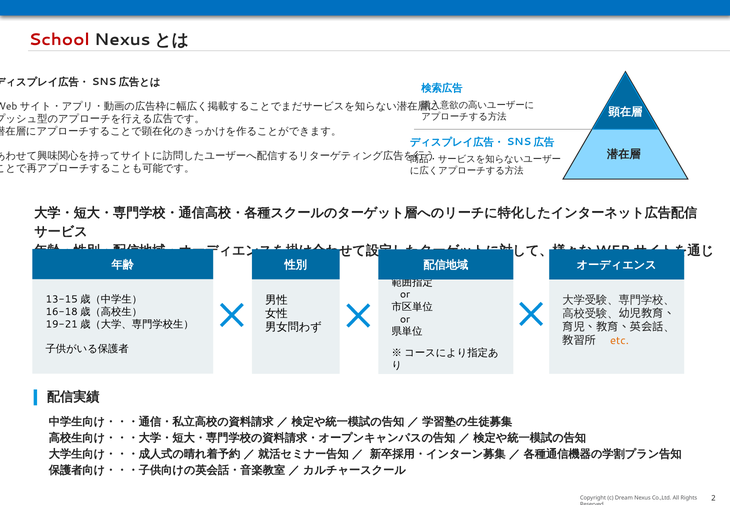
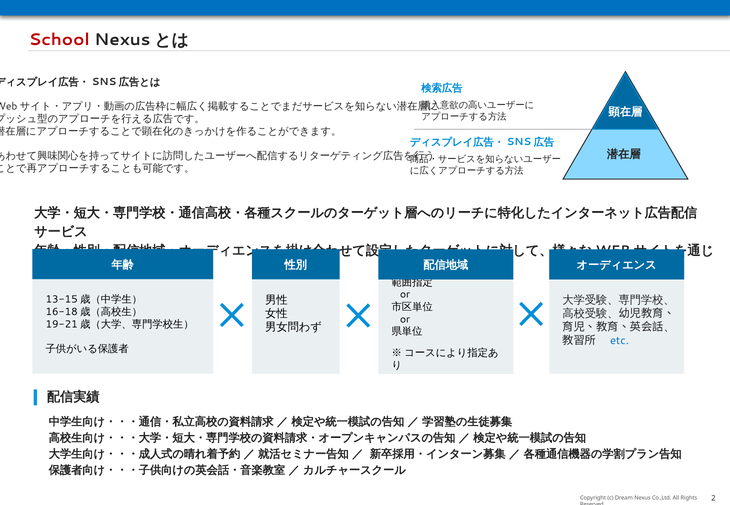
etc colour: orange -> blue
